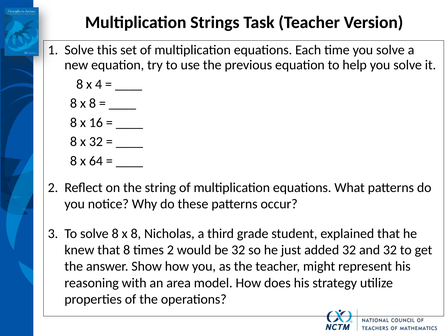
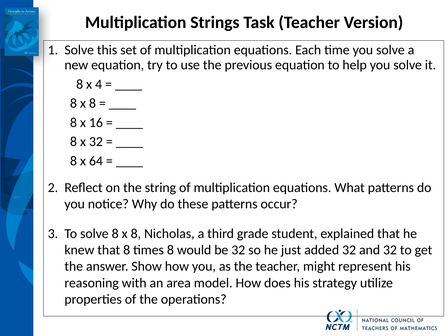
times 2: 2 -> 8
